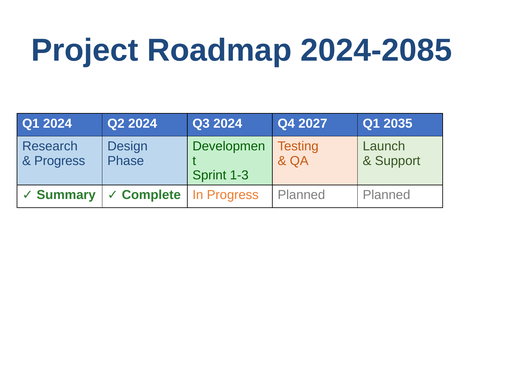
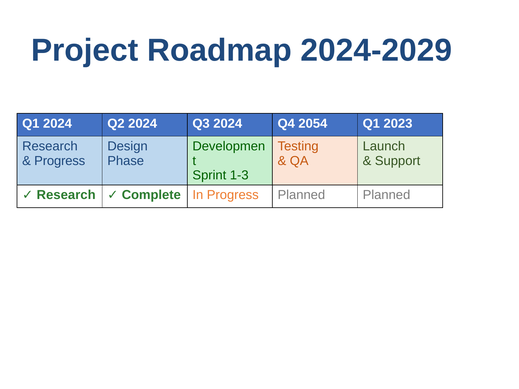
2024-2085: 2024-2085 -> 2024-2029
2027: 2027 -> 2054
2035: 2035 -> 2023
Summary at (66, 195): Summary -> Research
